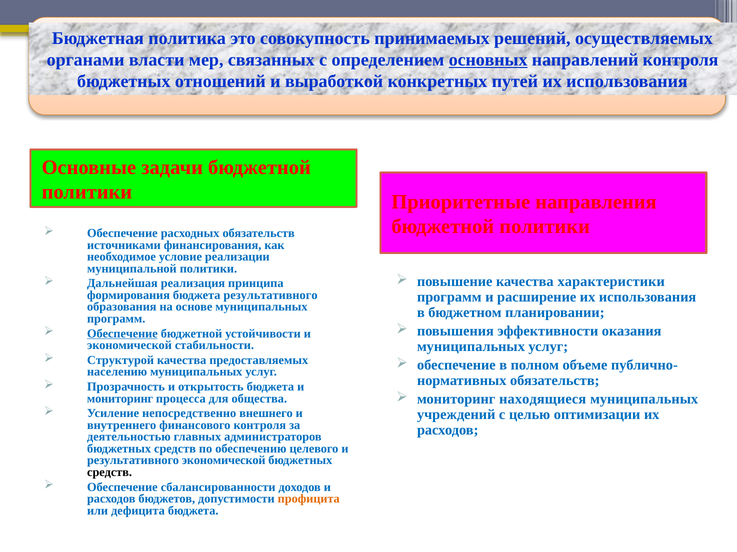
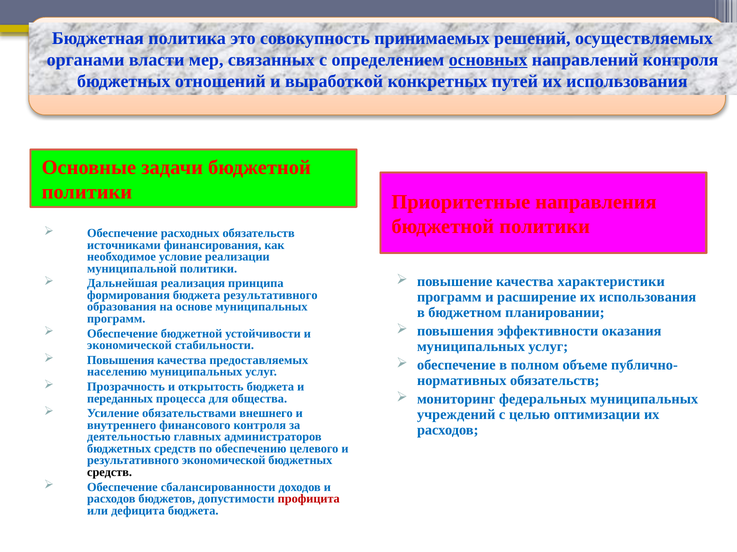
Обеспечение at (122, 334) underline: present -> none
Структурой at (121, 361): Структурой -> Повышения
находящиеся: находящиеся -> федеральных
мониторинг at (120, 399): мониторинг -> переданных
непосредственно: непосредственно -> обязательствами
профицита colour: orange -> red
